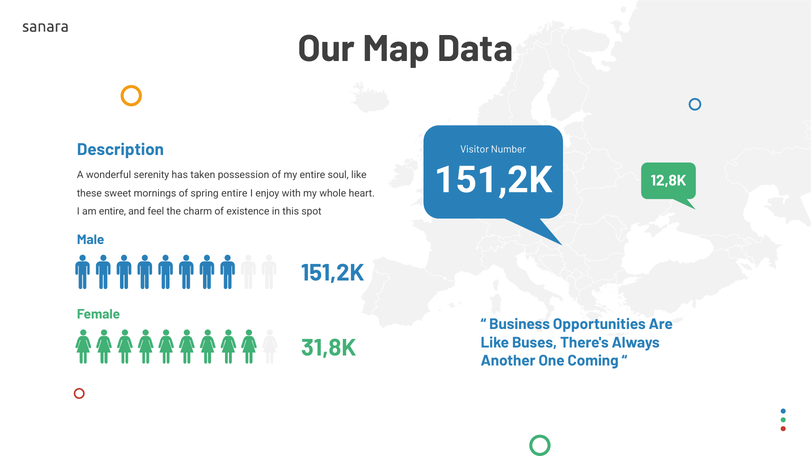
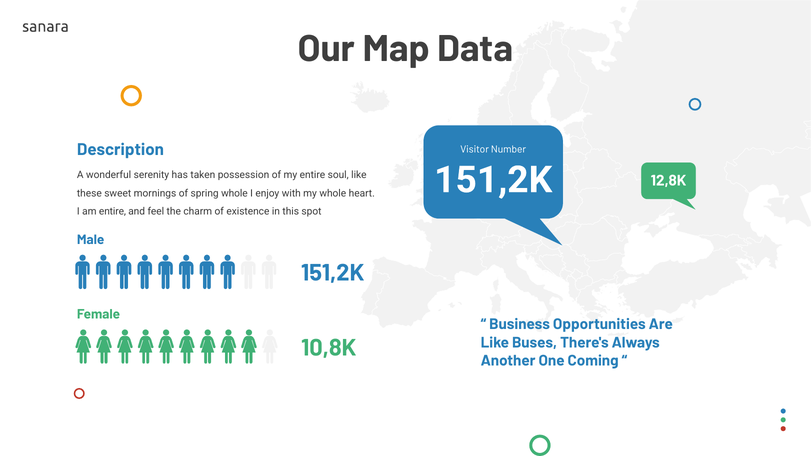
spring entire: entire -> whole
31,8K: 31,8K -> 10,8K
